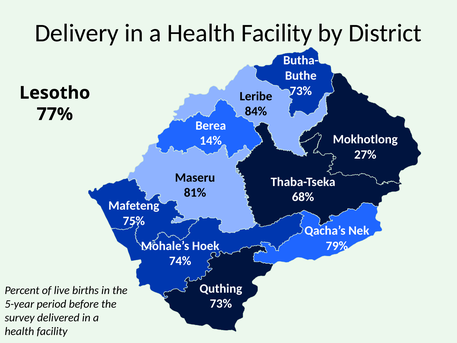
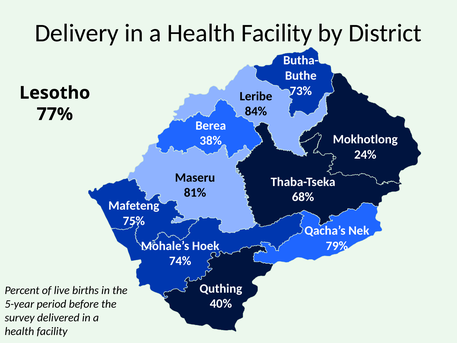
14%: 14% -> 38%
27%: 27% -> 24%
73% at (221, 304): 73% -> 40%
